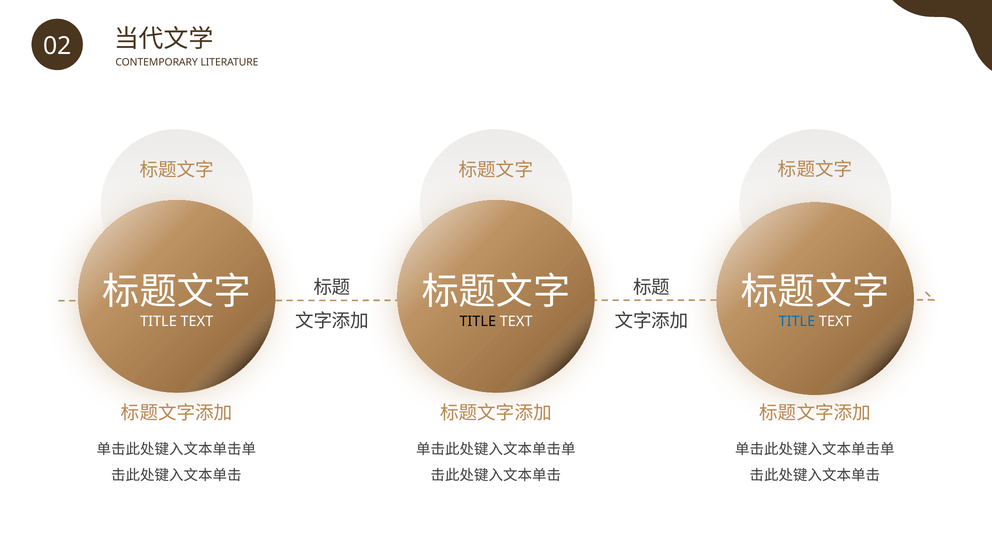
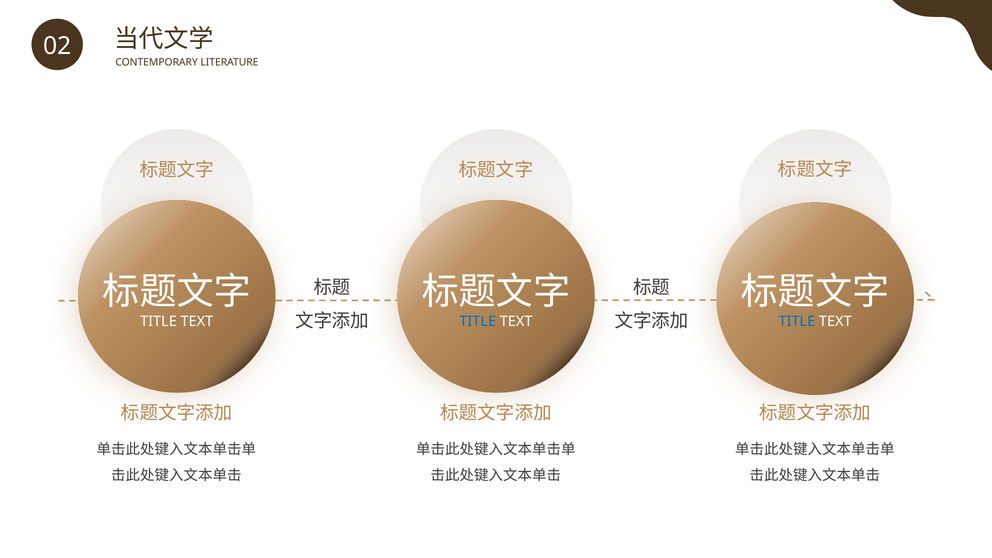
TITLE at (478, 321) colour: black -> blue
